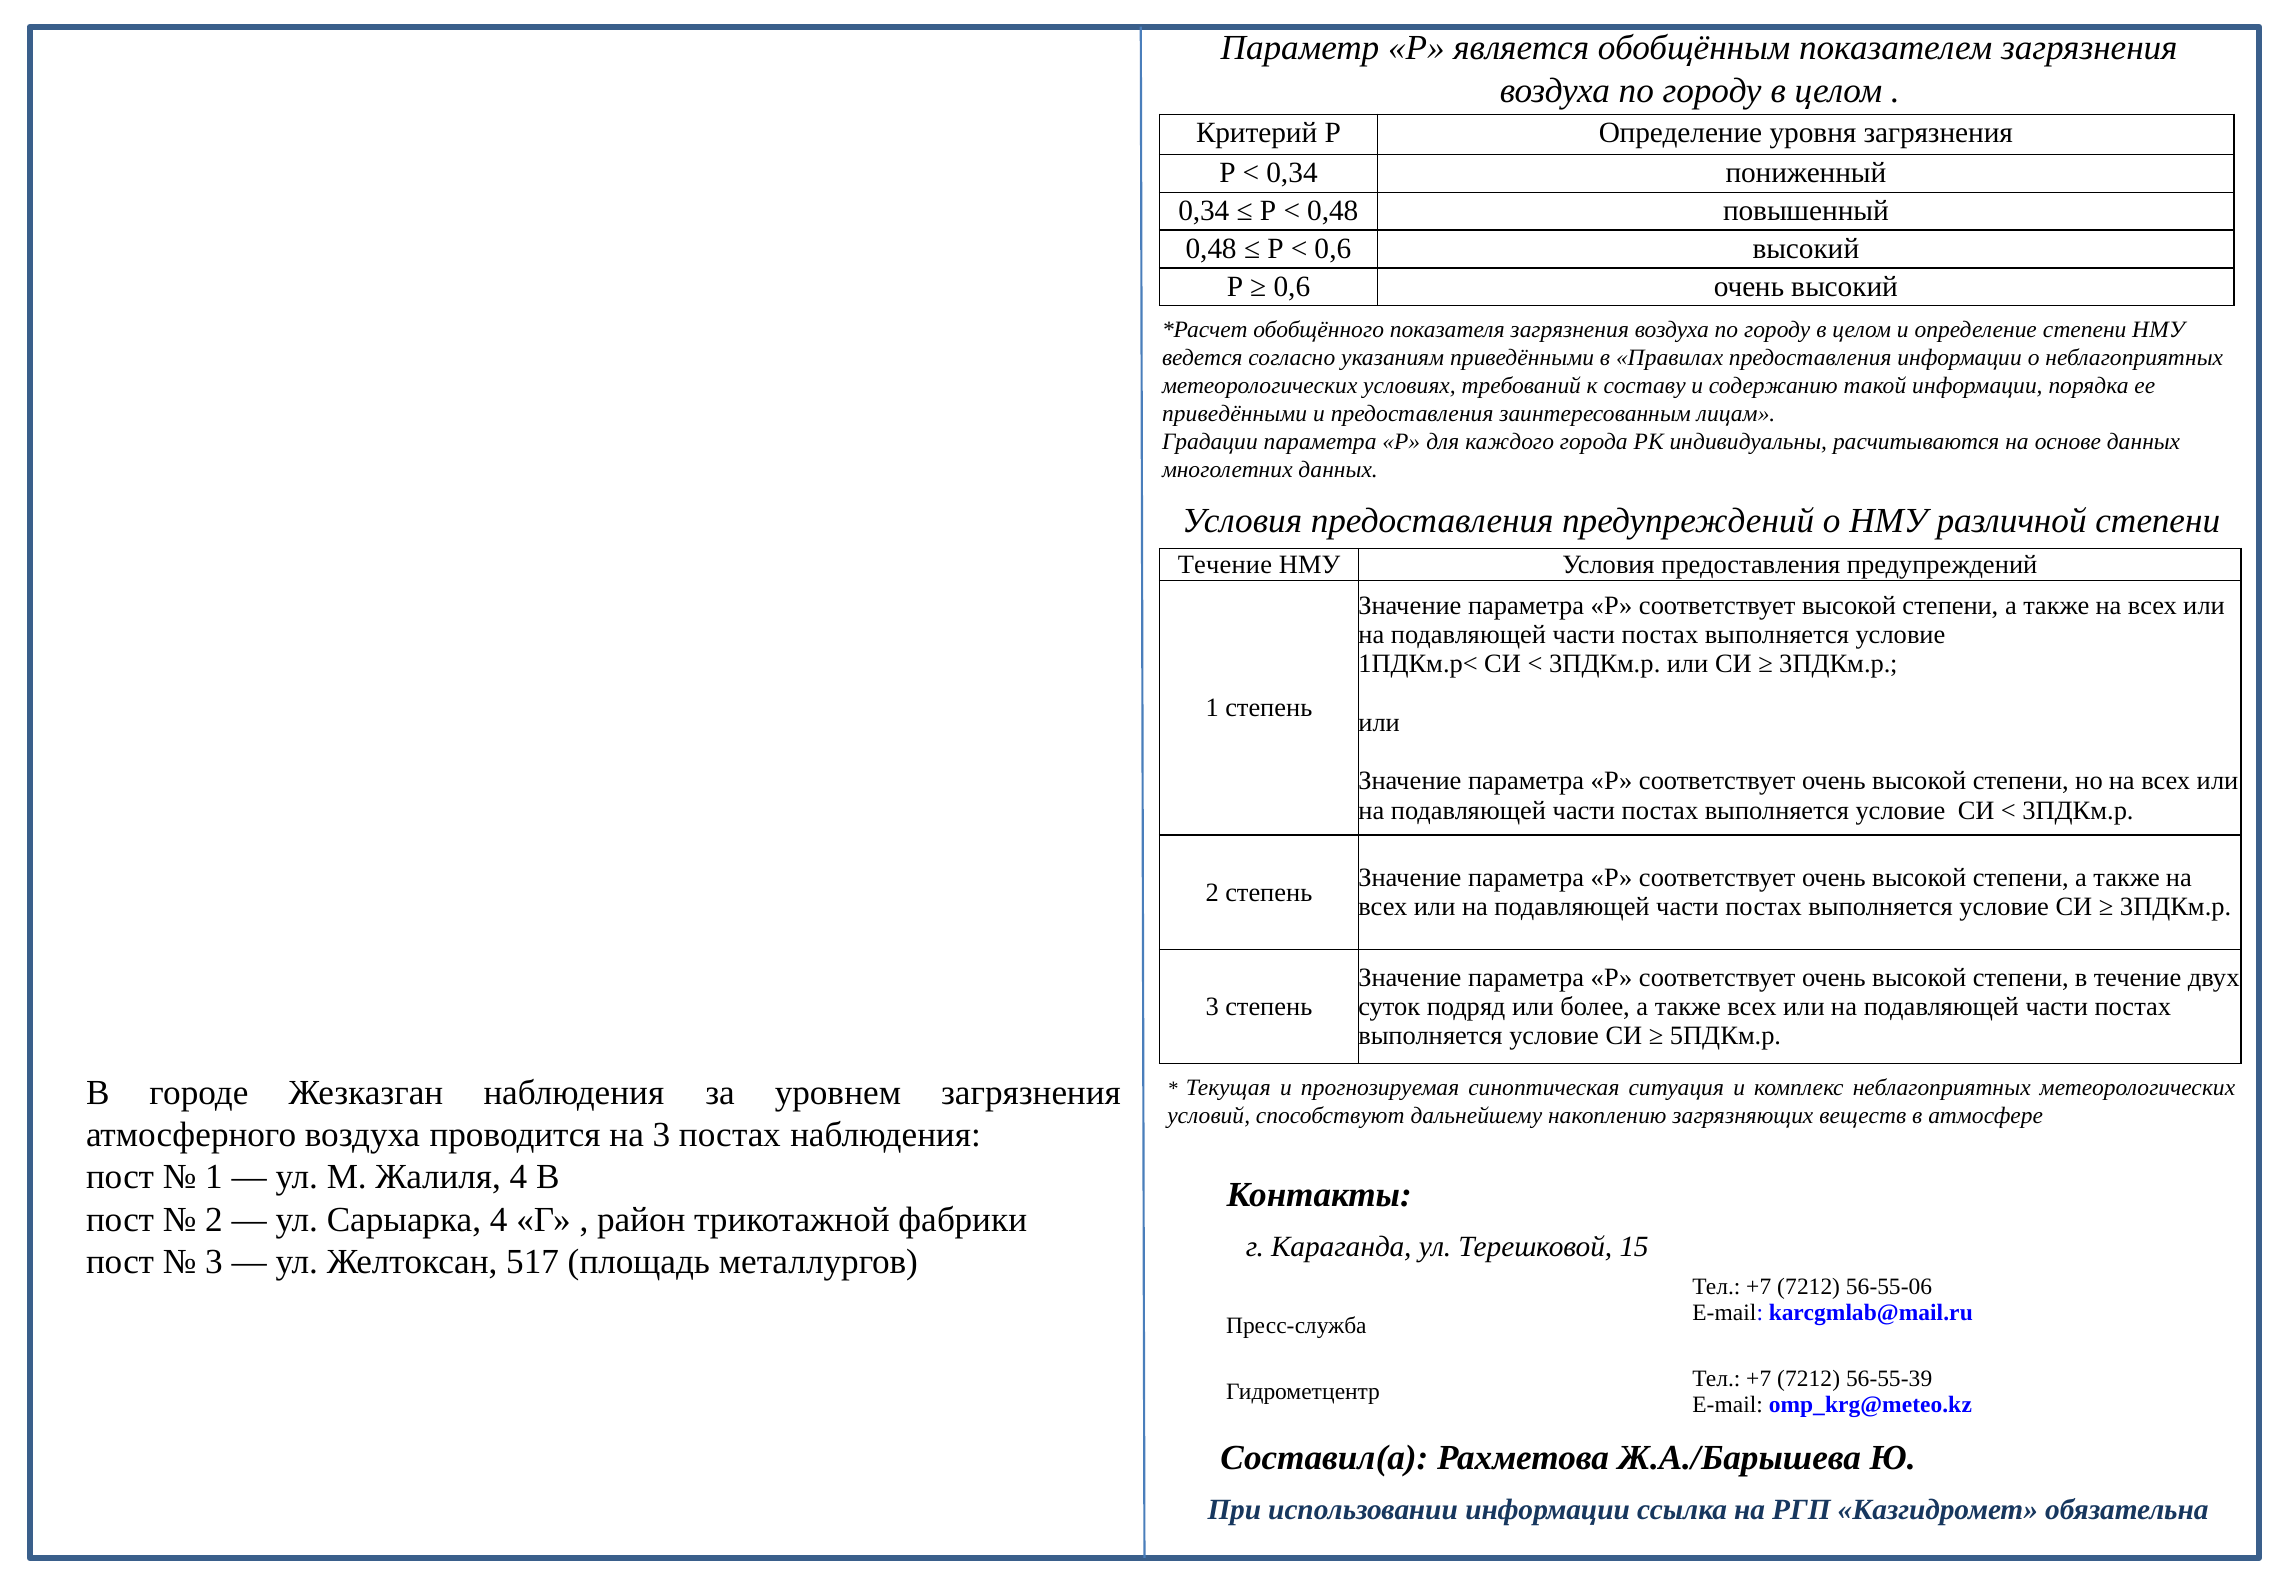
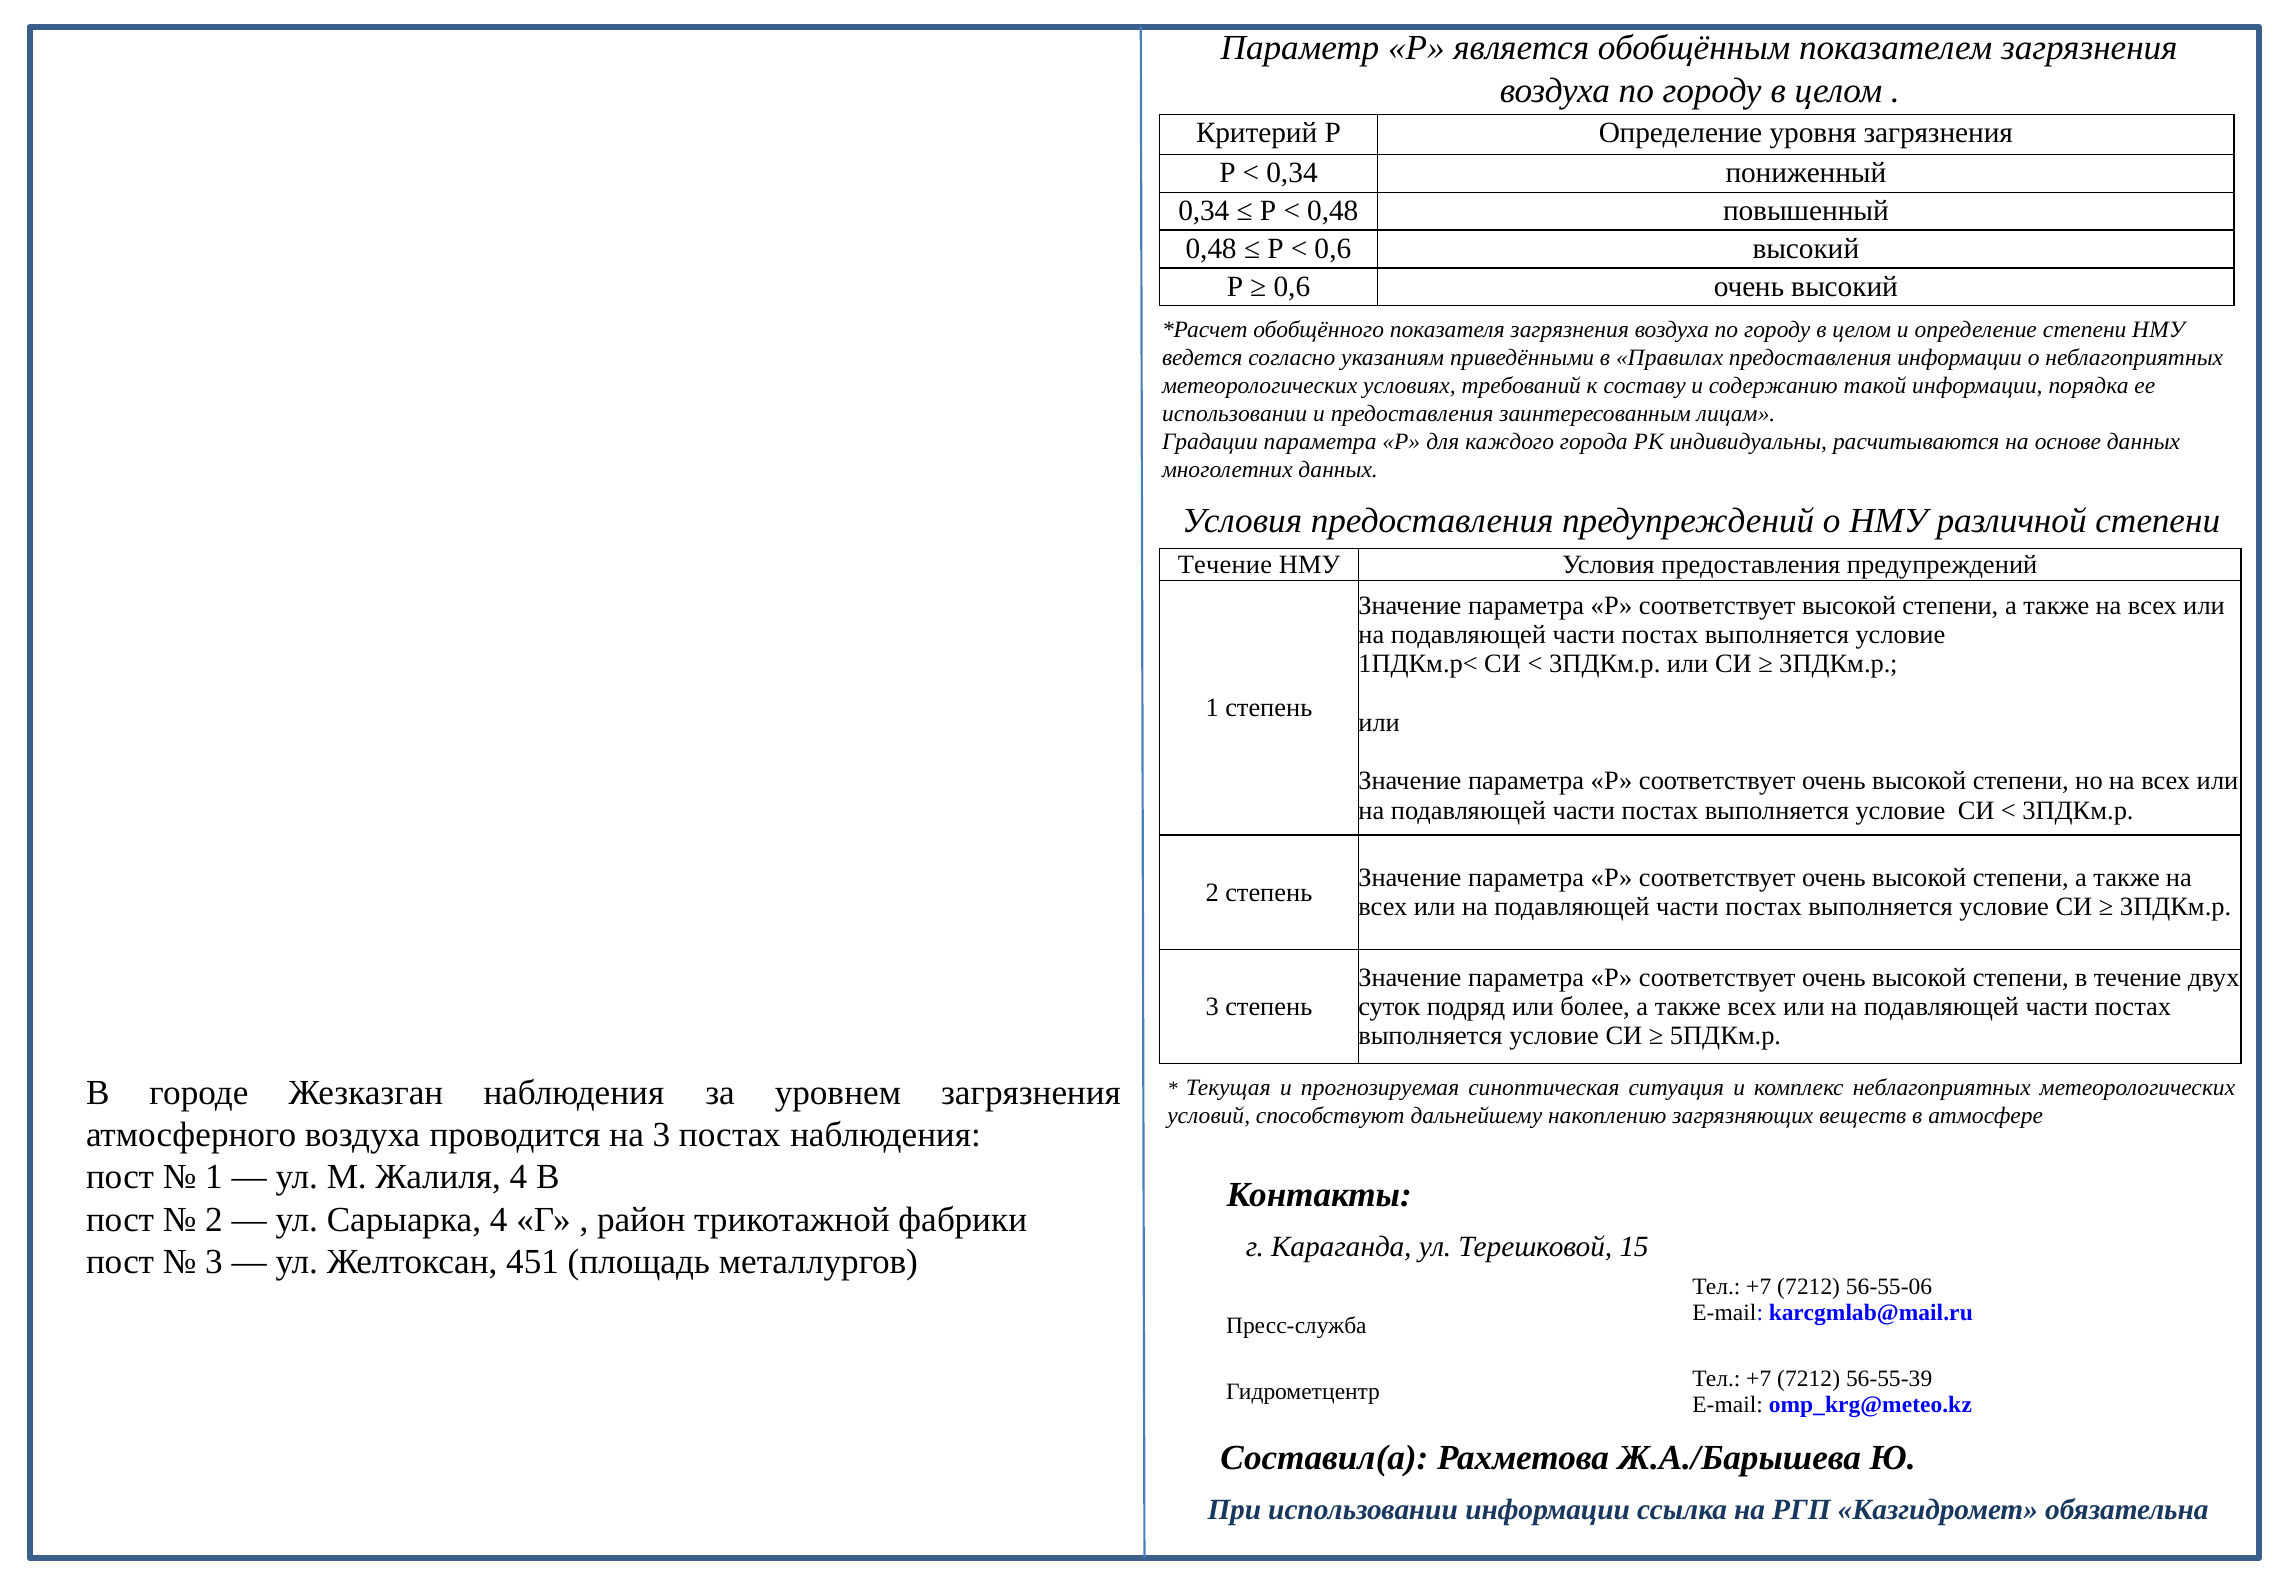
приведёнными at (1235, 414): приведёнными -> использовании
517: 517 -> 451
